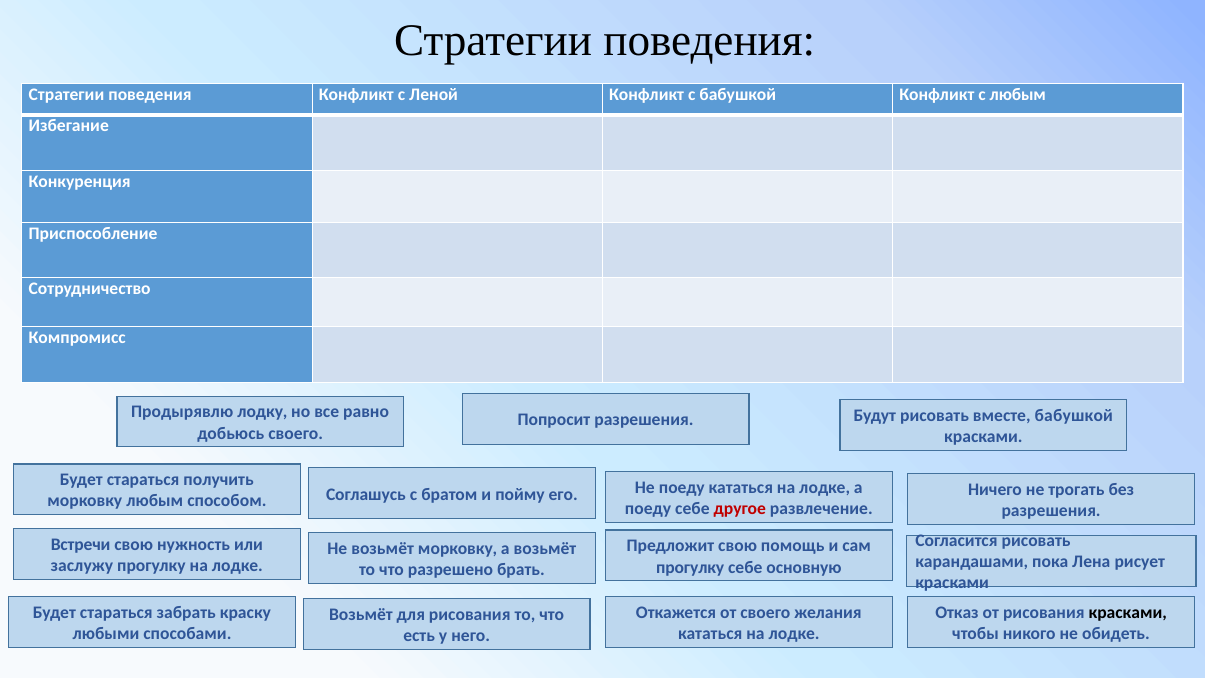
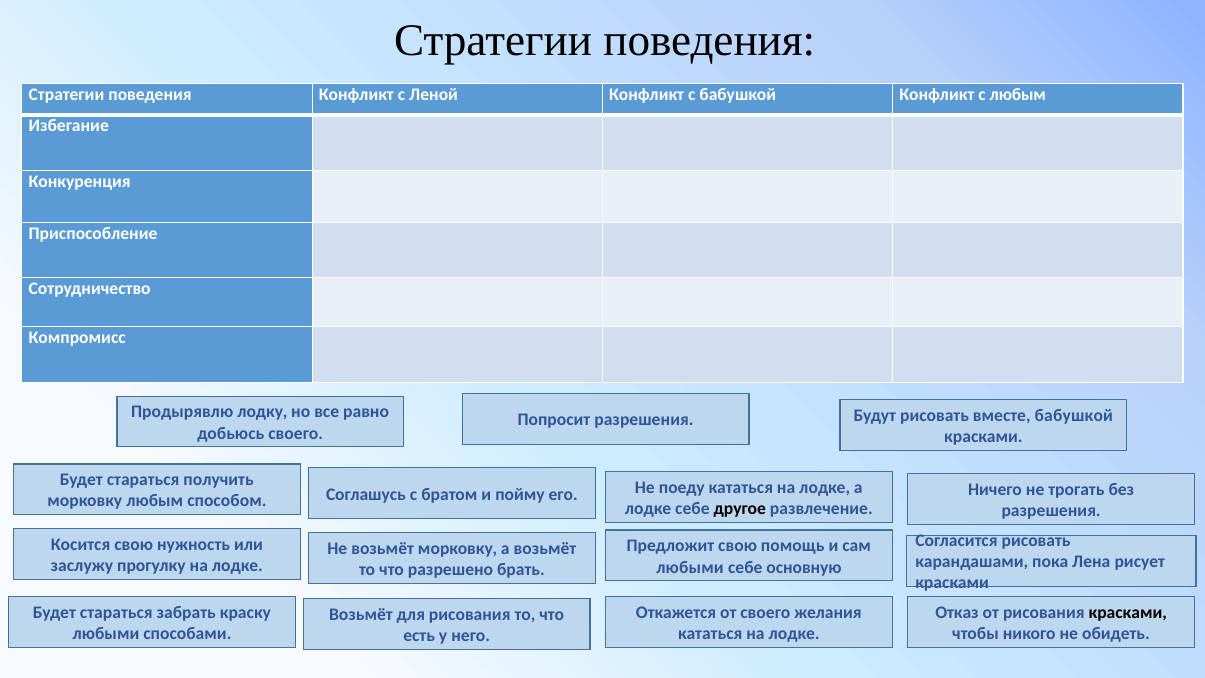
поеду at (648, 508): поеду -> лодке
другое colour: red -> black
Встречи: Встречи -> Косится
прогулку at (690, 567): прогулку -> любыми
